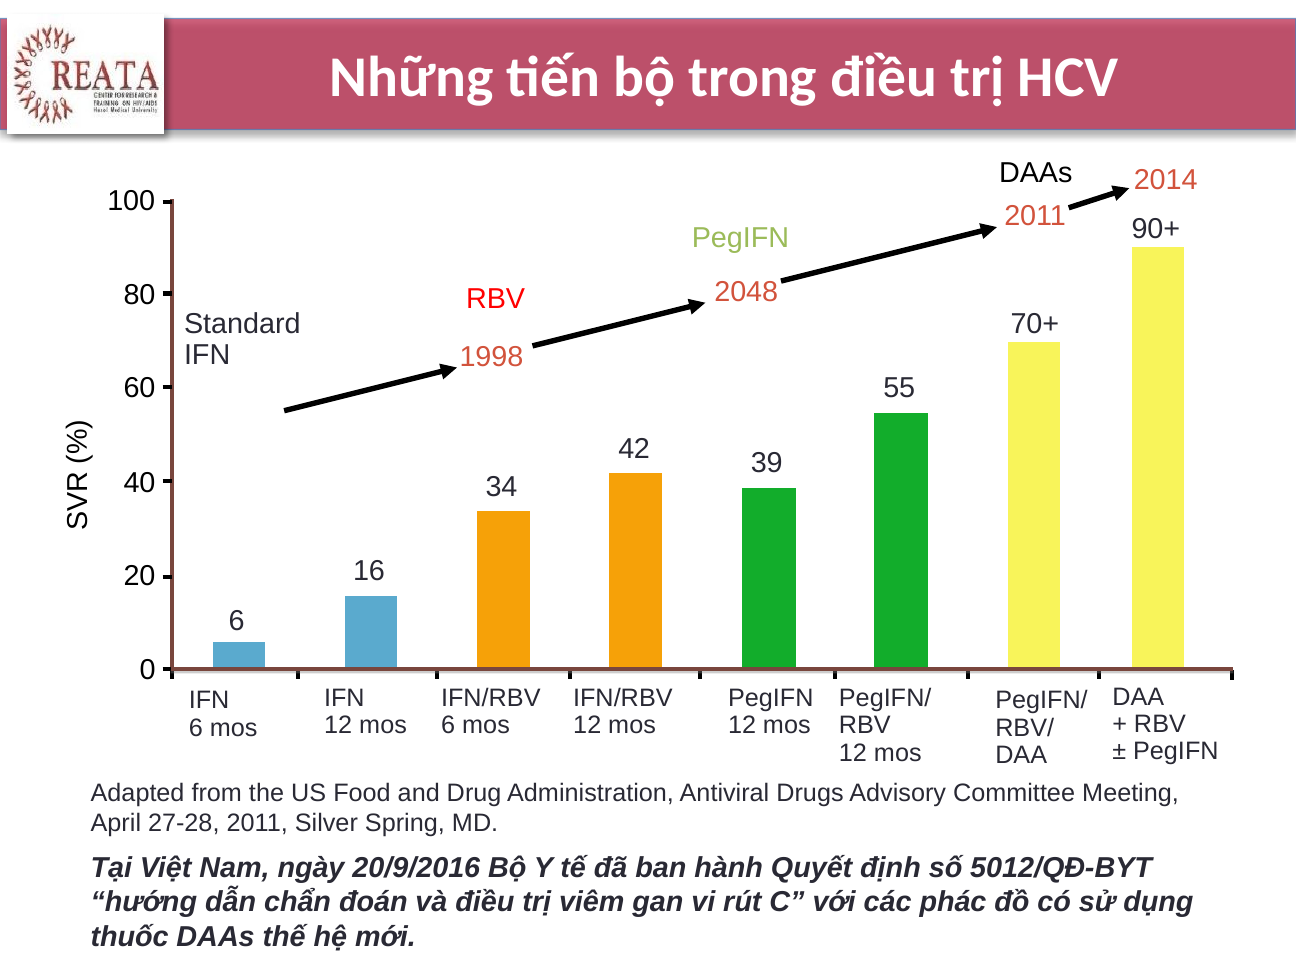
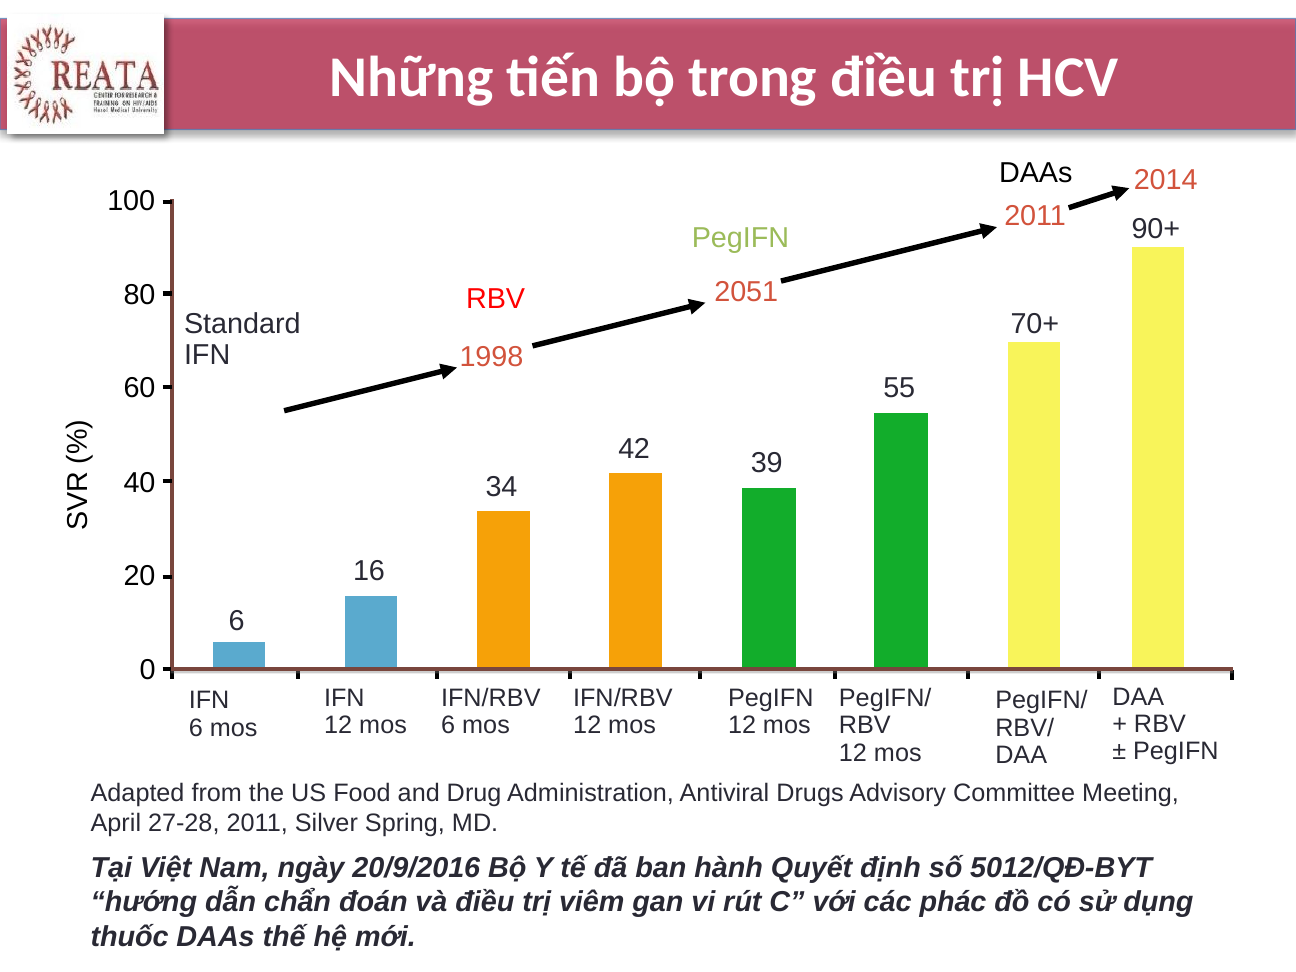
2048: 2048 -> 2051
